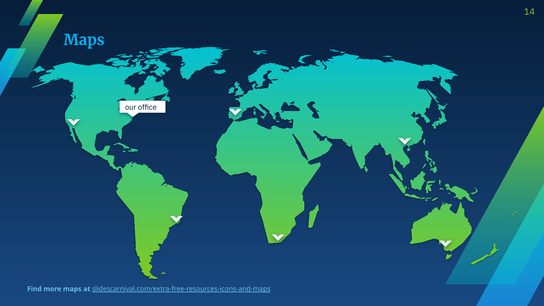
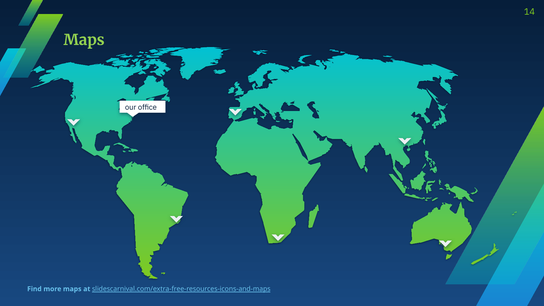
Maps at (84, 40) colour: light blue -> light green
